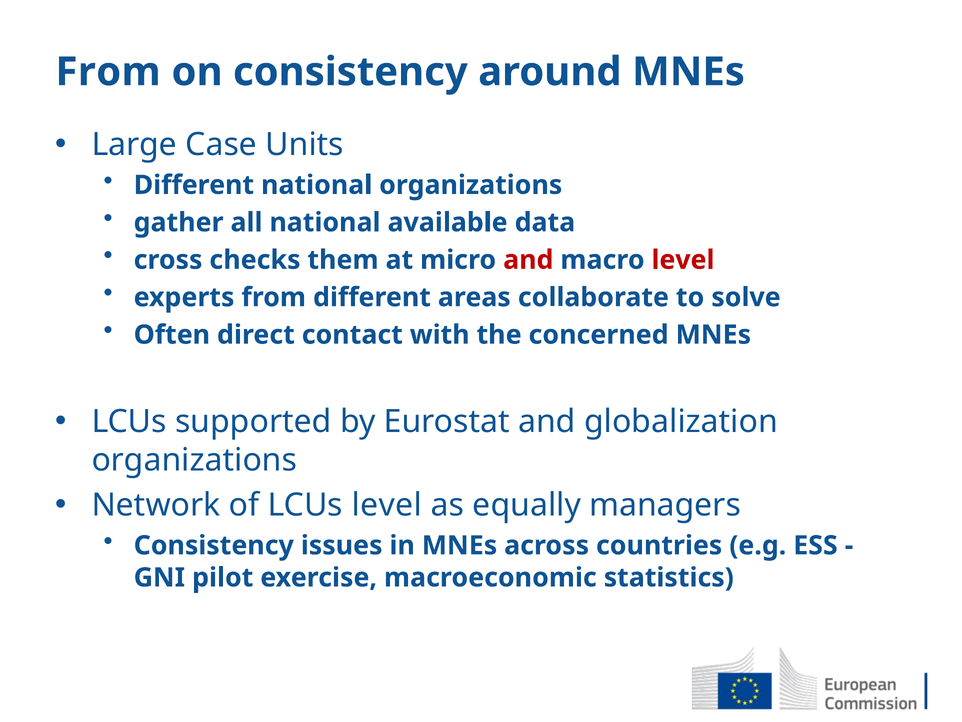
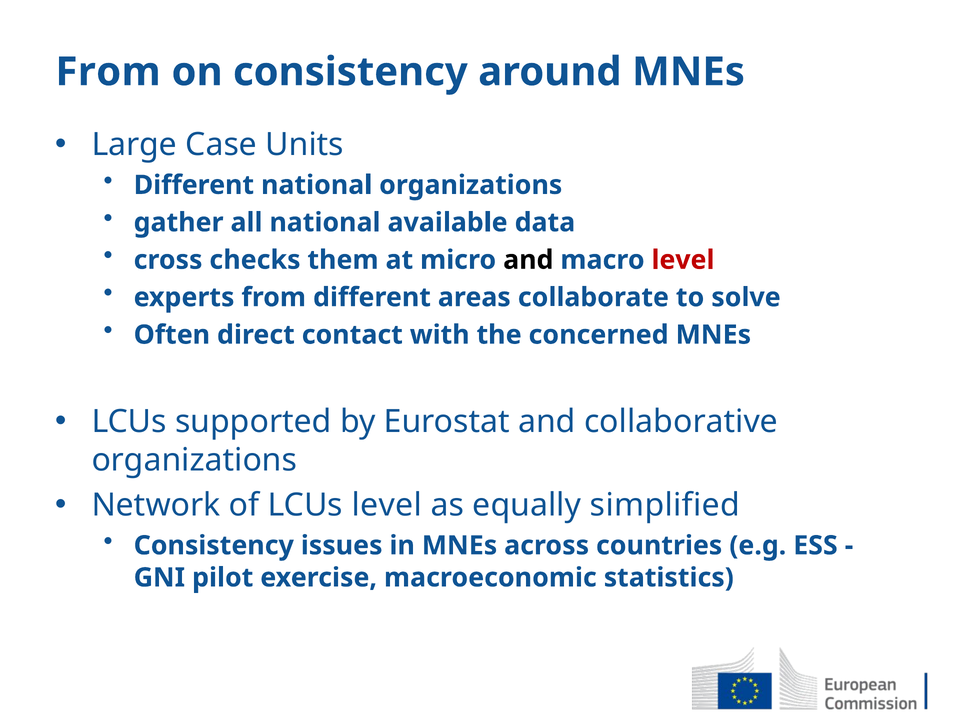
and at (528, 260) colour: red -> black
globalization: globalization -> collaborative
managers: managers -> simplified
